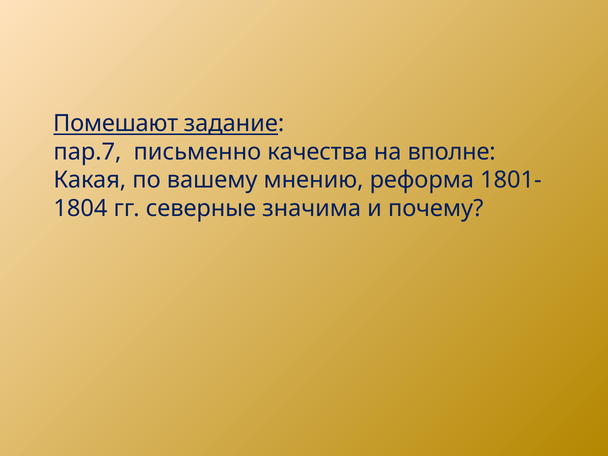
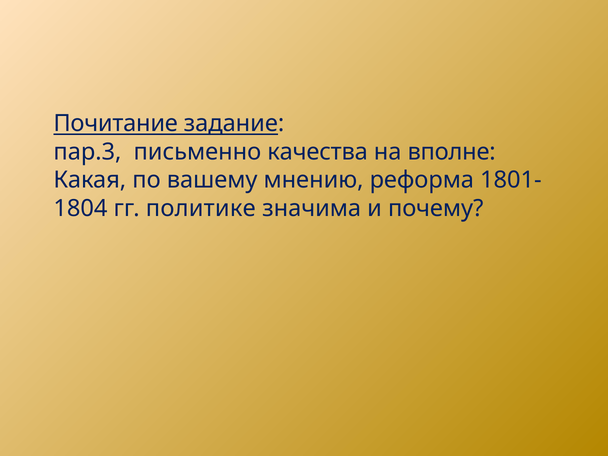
Помешают: Помешают -> Почитание
пар.7: пар.7 -> пар.3
северные: северные -> политике
